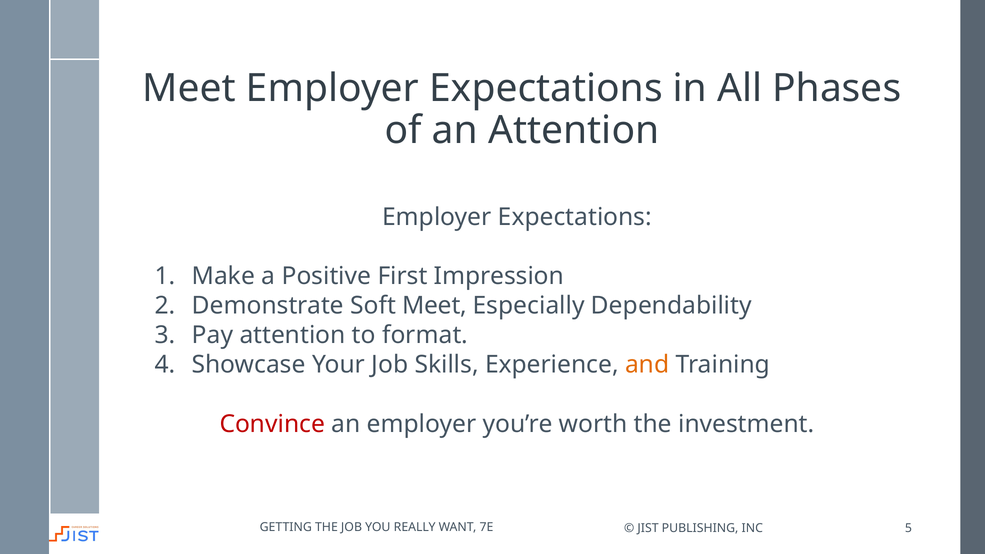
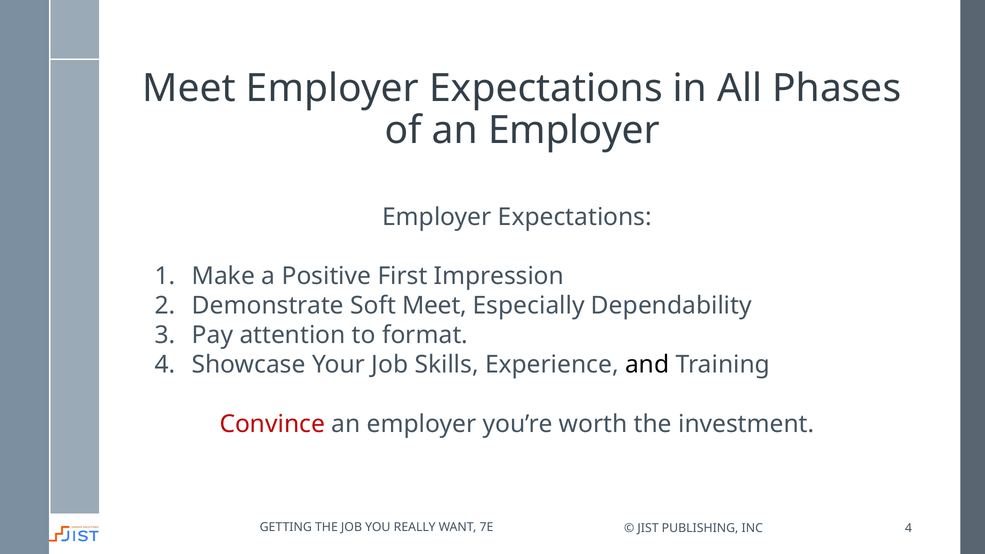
of an Attention: Attention -> Employer
and colour: orange -> black
INC 5: 5 -> 4
